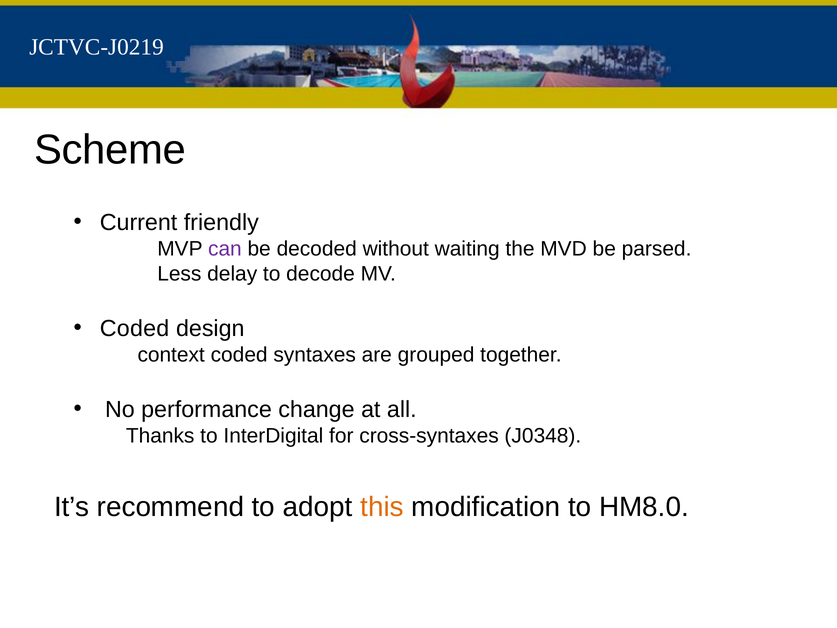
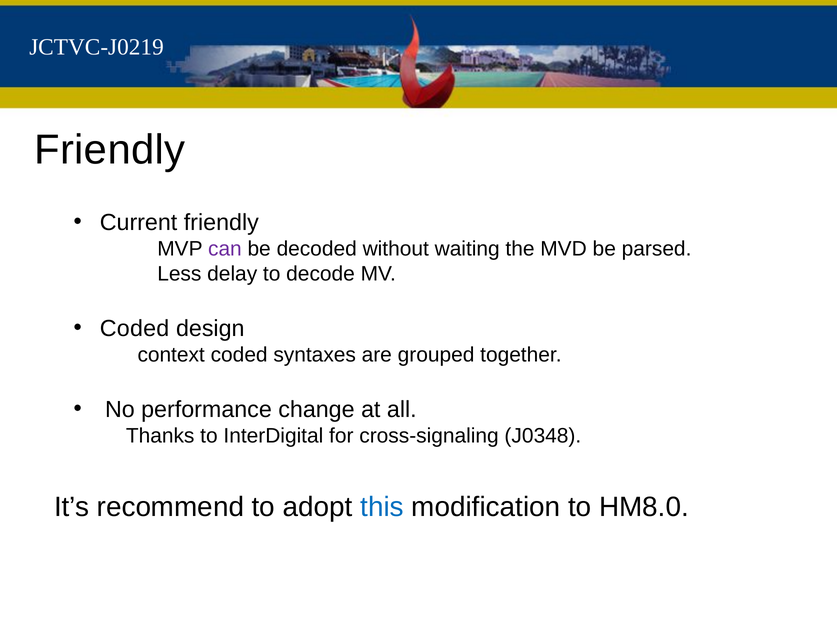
Scheme at (110, 150): Scheme -> Friendly
cross-syntaxes: cross-syntaxes -> cross-signaling
this colour: orange -> blue
